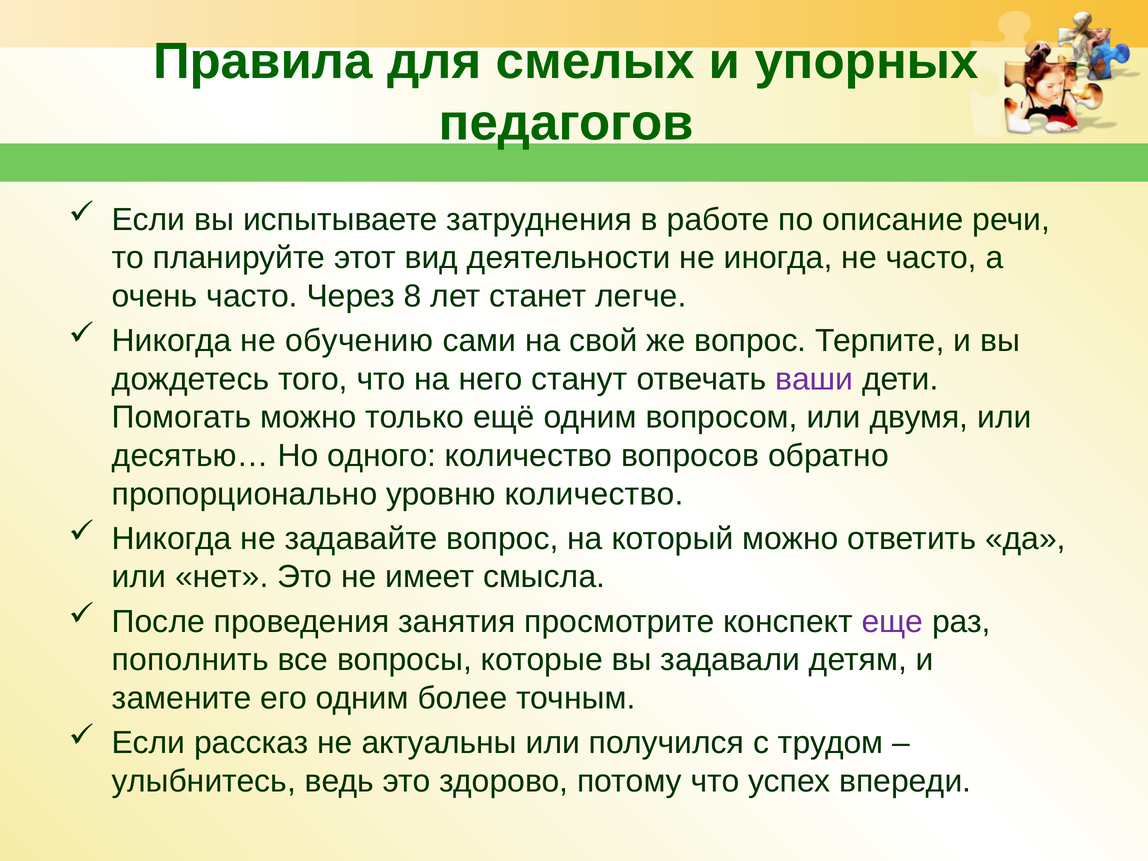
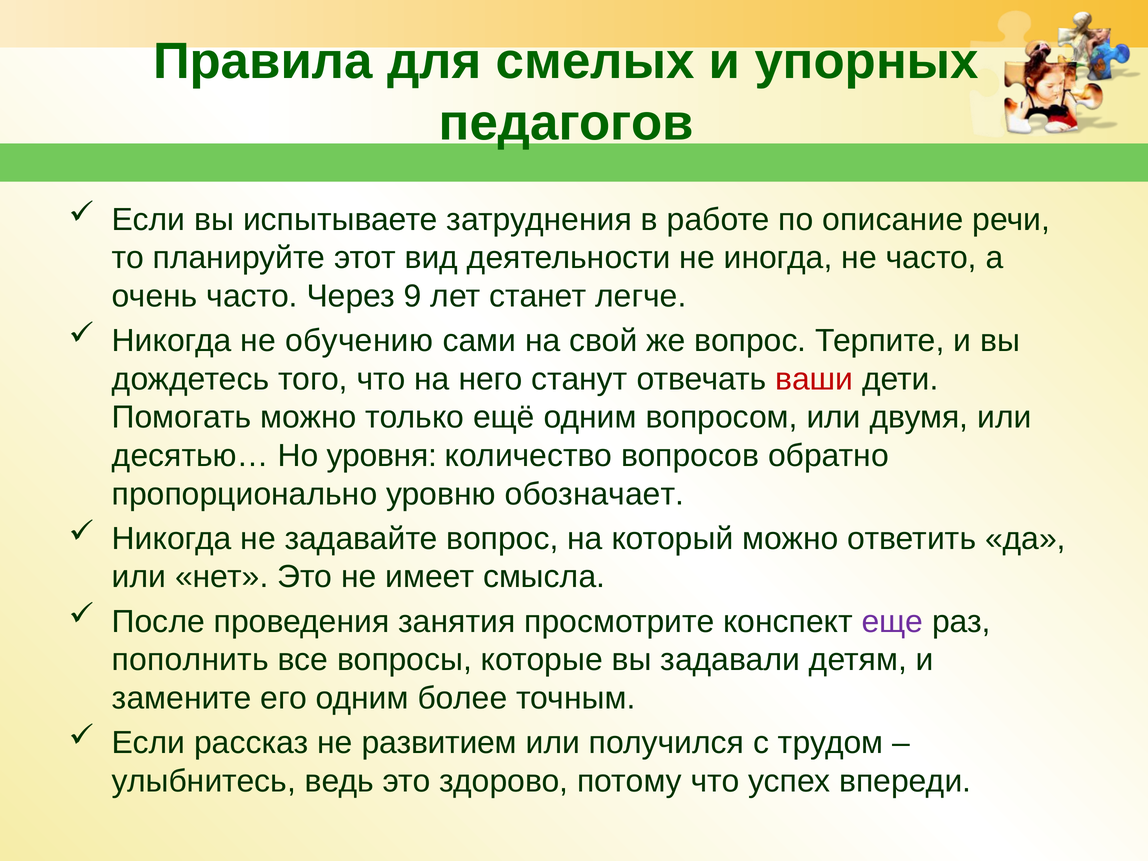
8: 8 -> 9
ваши colour: purple -> red
одного: одного -> уровня
уровню количество: количество -> обозначает
актуальны: актуальны -> развитием
